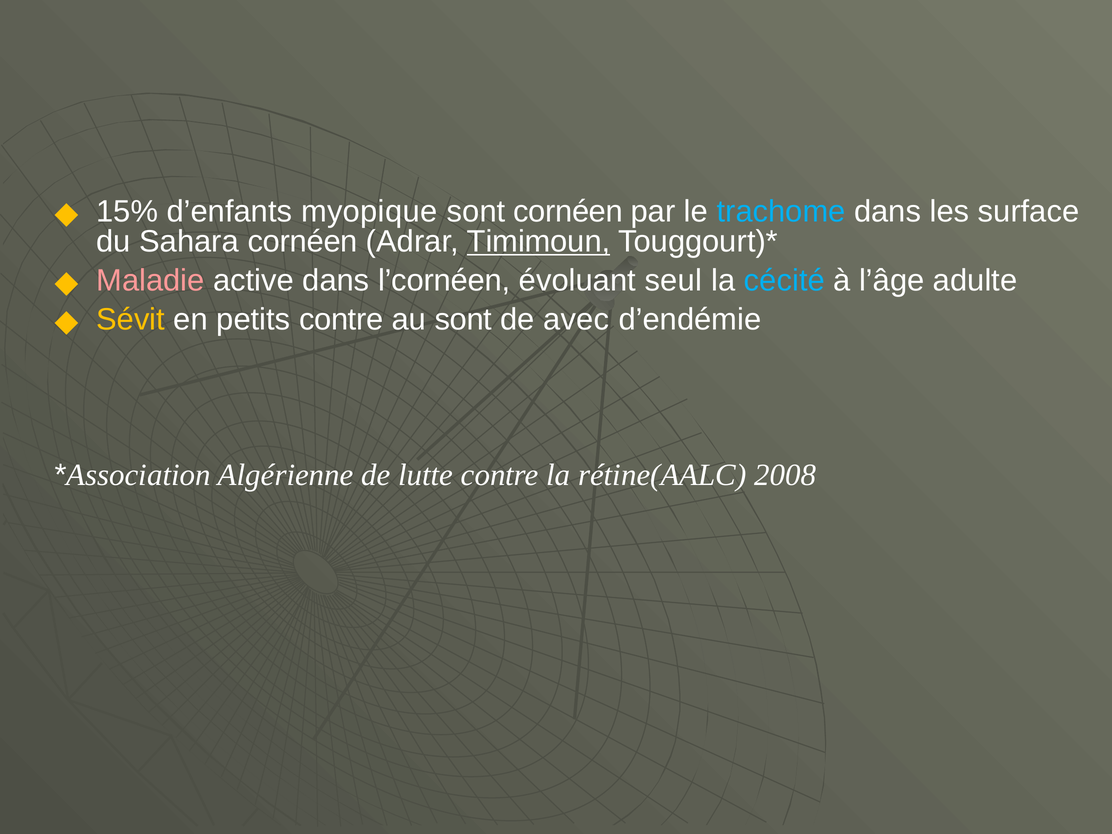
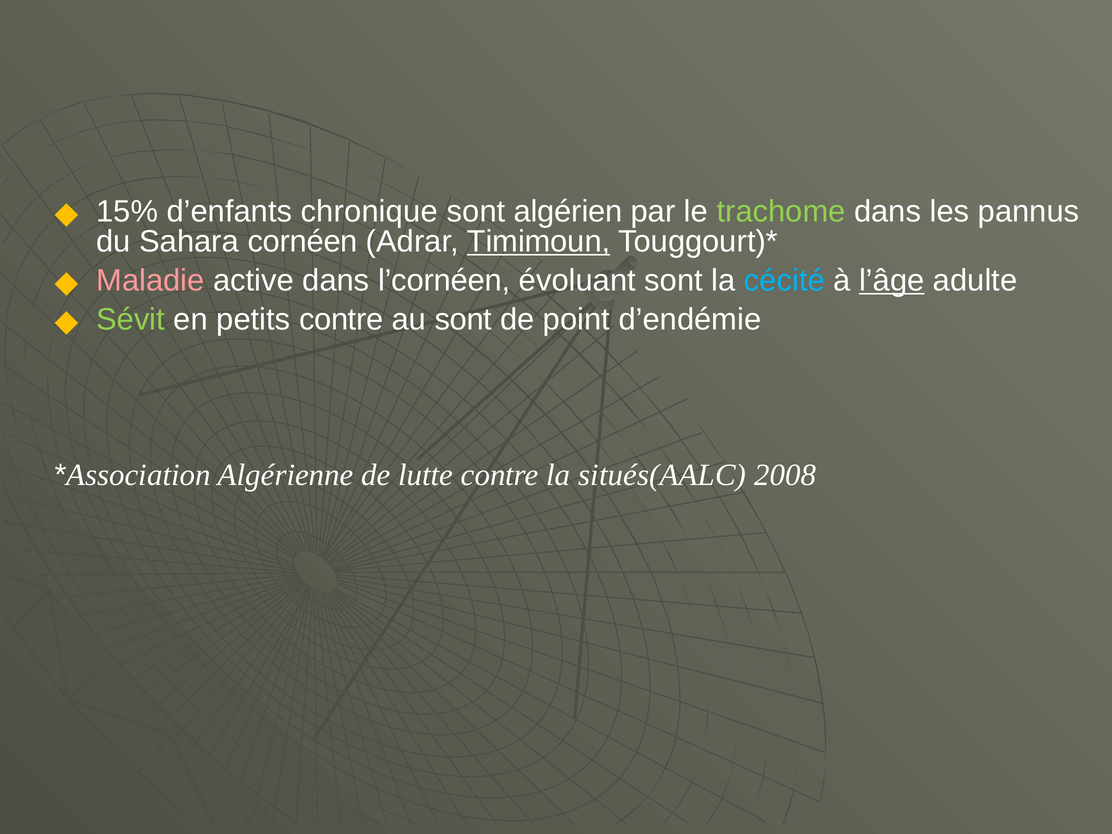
myopique: myopique -> chronique
sont cornéen: cornéen -> algérien
trachome colour: light blue -> light green
surface: surface -> pannus
évoluant seul: seul -> sont
l’âge underline: none -> present
Sévit colour: yellow -> light green
avec: avec -> point
rétine(AALC: rétine(AALC -> situés(AALC
